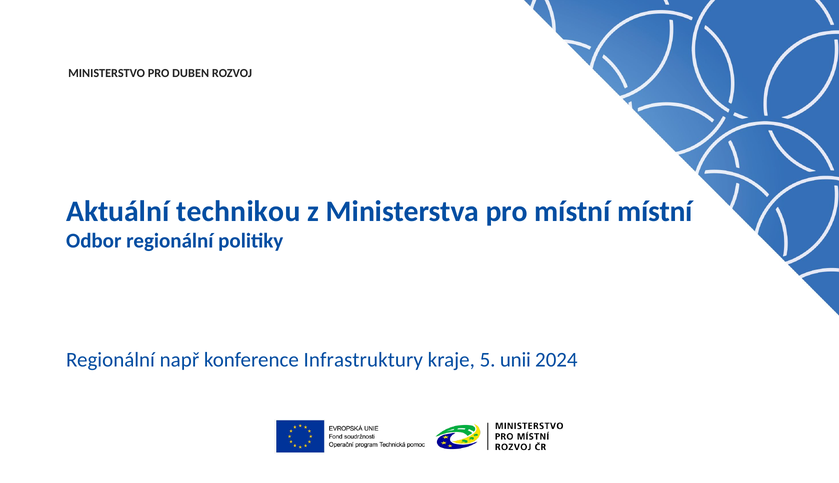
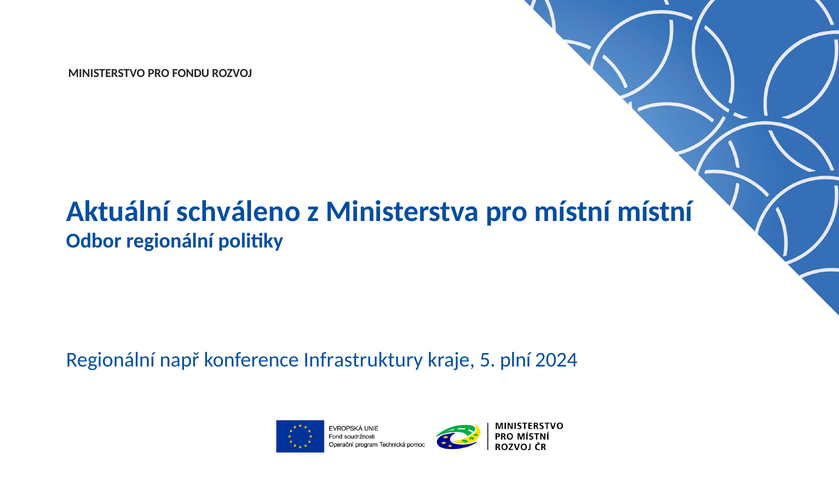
DUBEN: DUBEN -> FONDU
technikou: technikou -> schváleno
unii: unii -> plní
